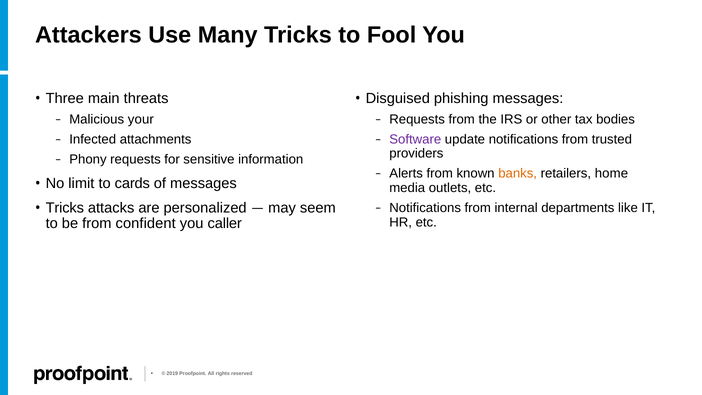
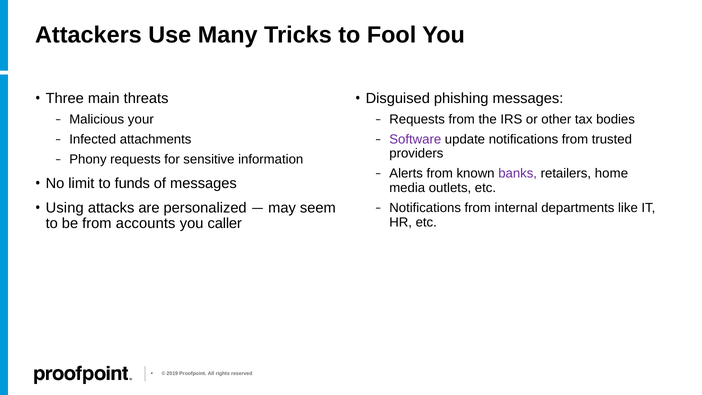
banks colour: orange -> purple
cards: cards -> funds
Tricks at (65, 208): Tricks -> Using
confident: confident -> accounts
